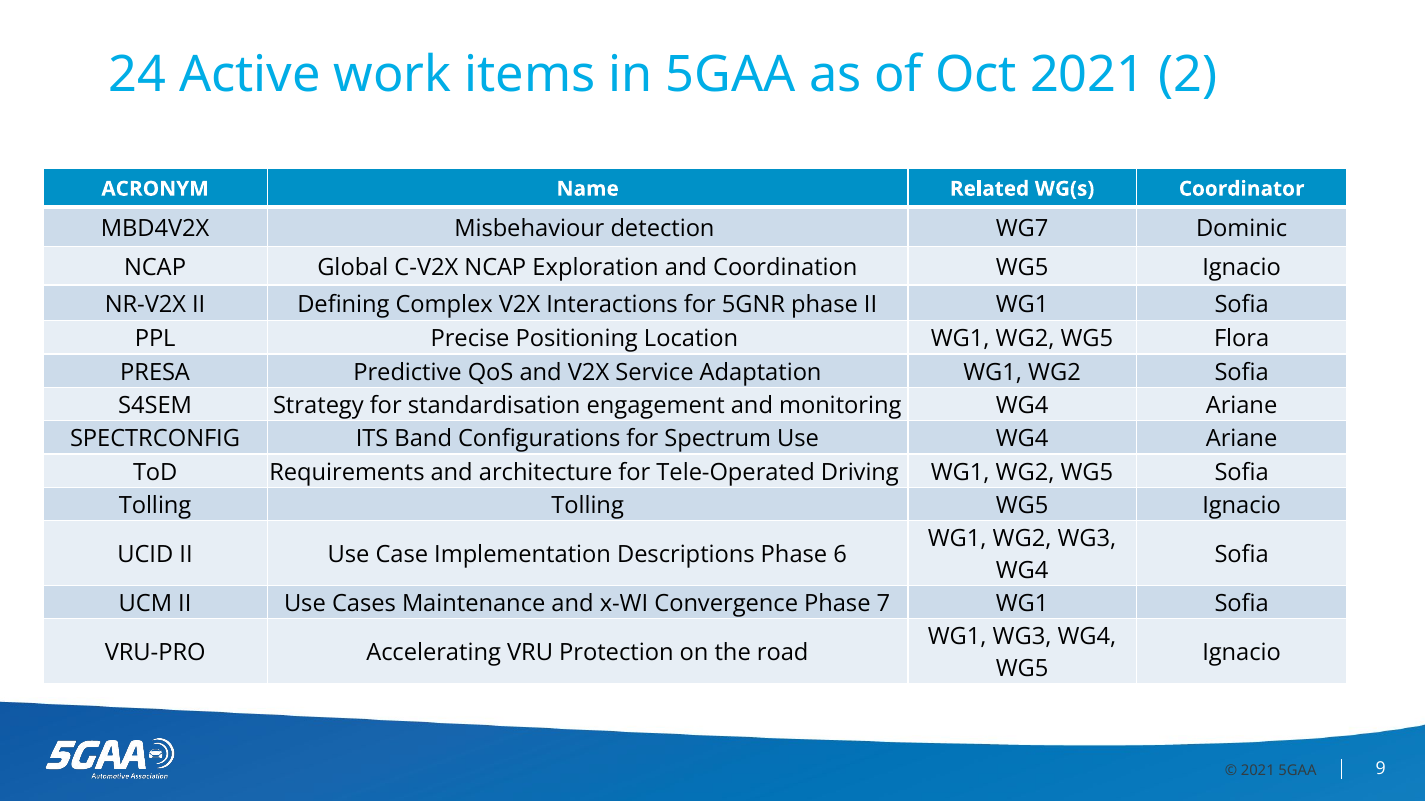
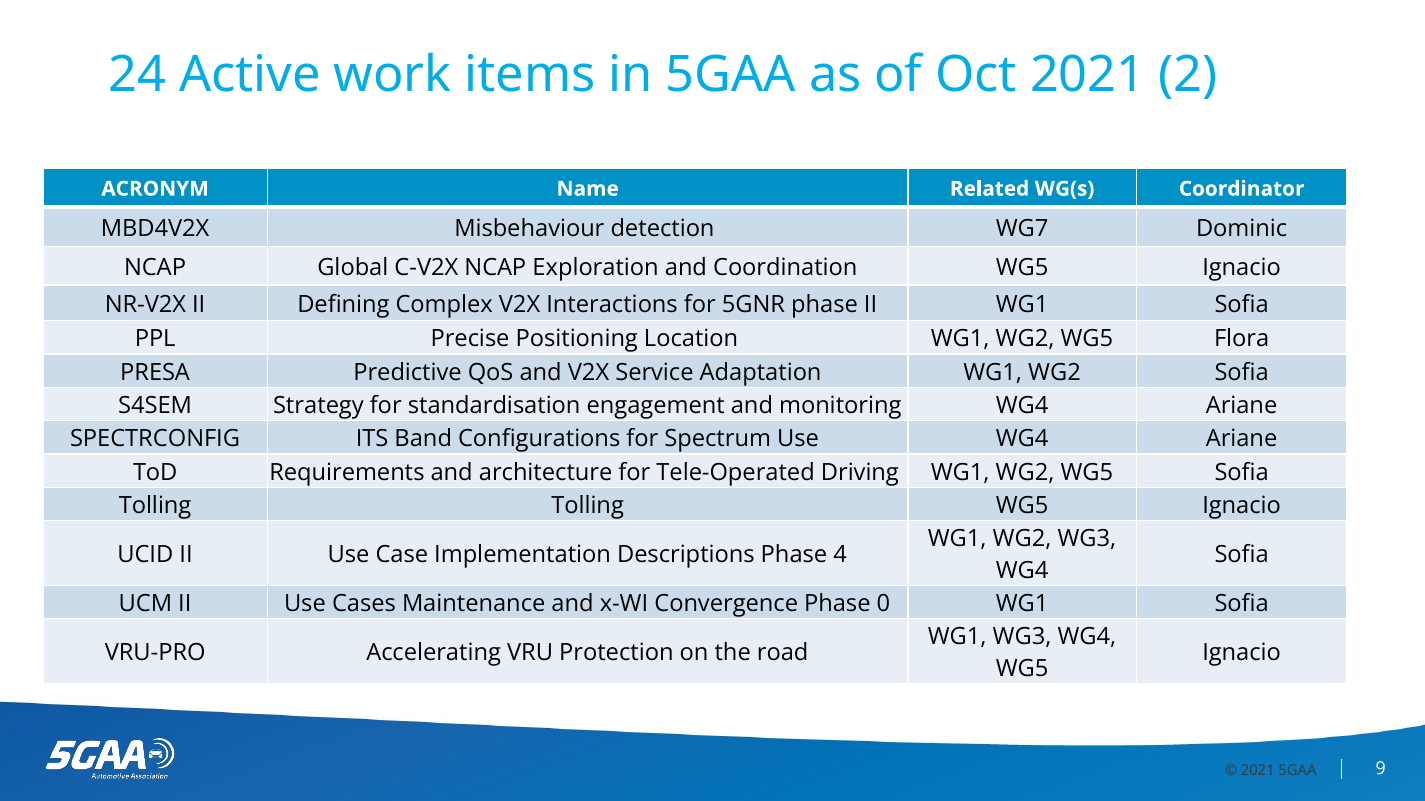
6: 6 -> 4
7: 7 -> 0
